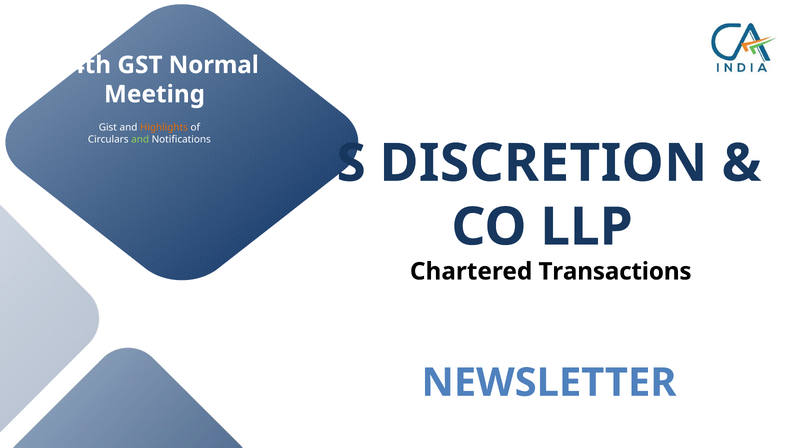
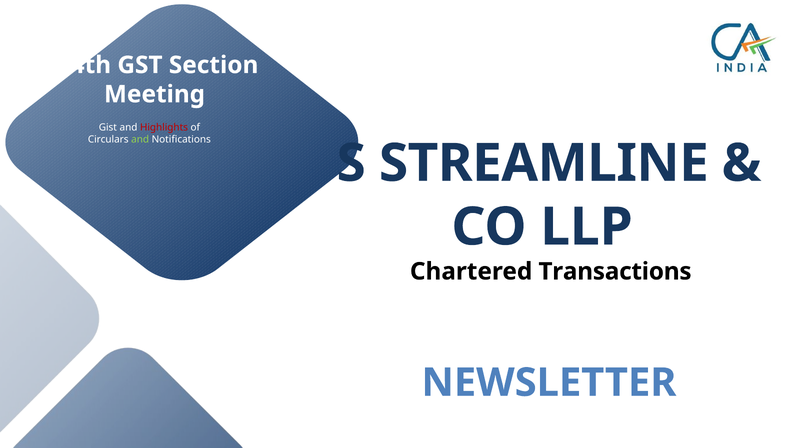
Normal: Normal -> Section
Highlights colour: orange -> red
DISCRETION: DISCRETION -> STREAMLINE
